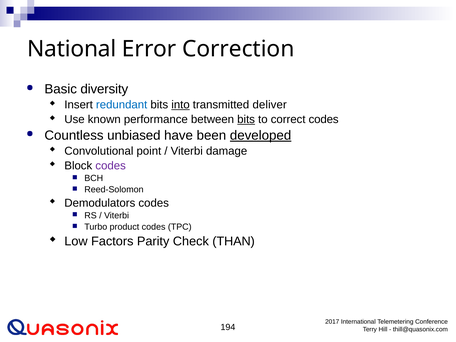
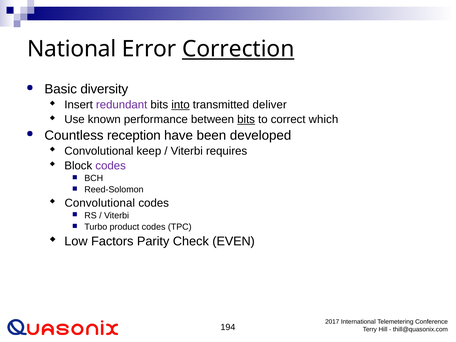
Correction underline: none -> present
redundant colour: blue -> purple
correct codes: codes -> which
unbiased: unbiased -> reception
developed underline: present -> none
point: point -> keep
damage: damage -> requires
Demodulators at (100, 203): Demodulators -> Convolutional
THAN: THAN -> EVEN
